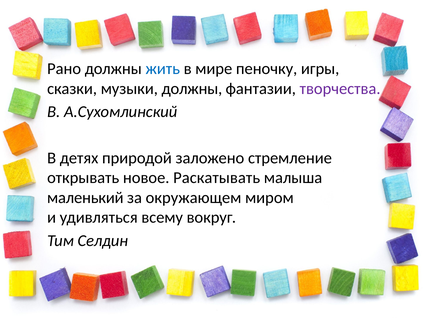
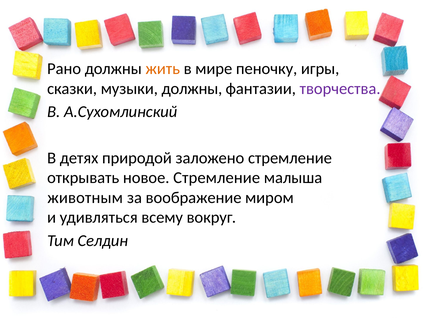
жить colour: blue -> orange
новое Раскатывать: Раскатывать -> Стремление
маленький: маленький -> животным
окружающем: окружающем -> воображение
